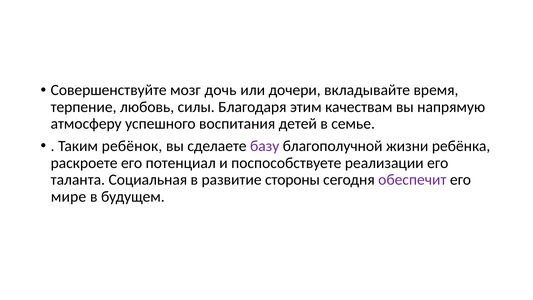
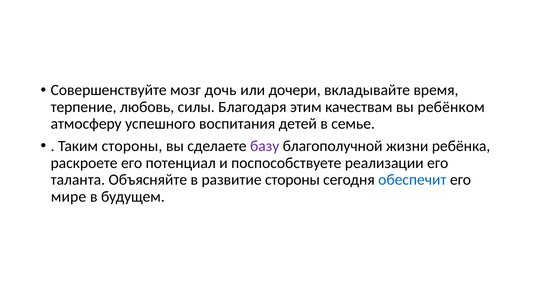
напрямую: напрямую -> ребёнком
Таким ребёнок: ребёнок -> стороны
Социальная: Социальная -> Объясняйте
обеспечит colour: purple -> blue
